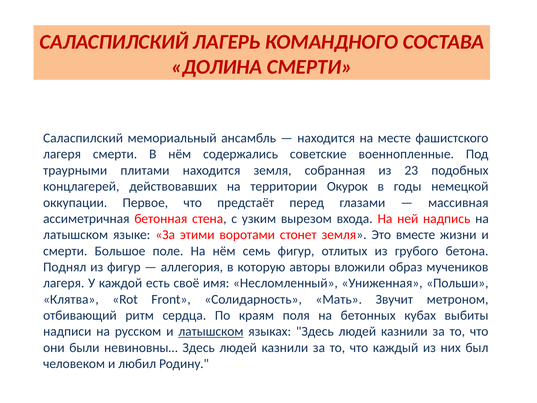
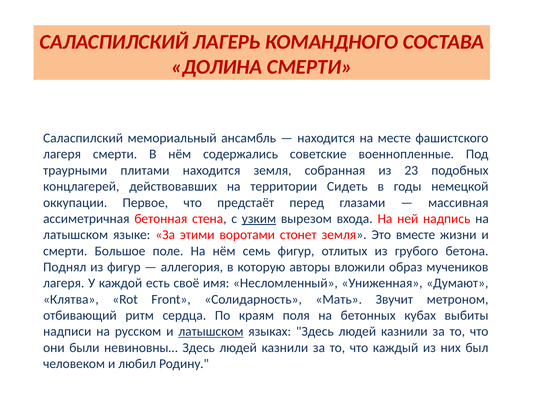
Окурок: Окурок -> Сидеть
узким underline: none -> present
Польши: Польши -> Думают
